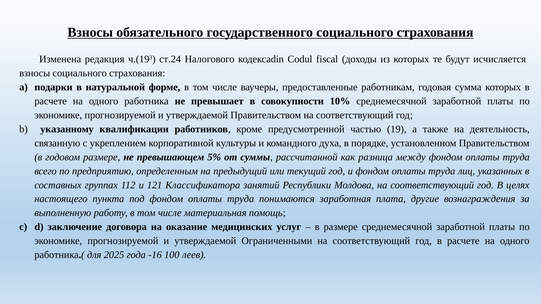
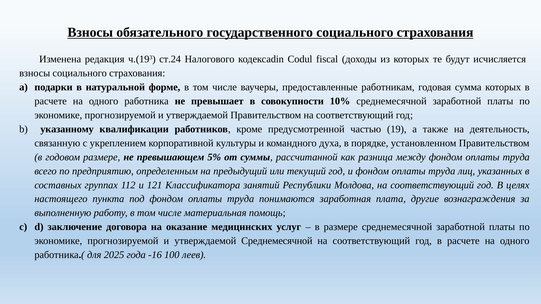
утверждаемой Ограниченными: Ограниченными -> Среднемесячной
